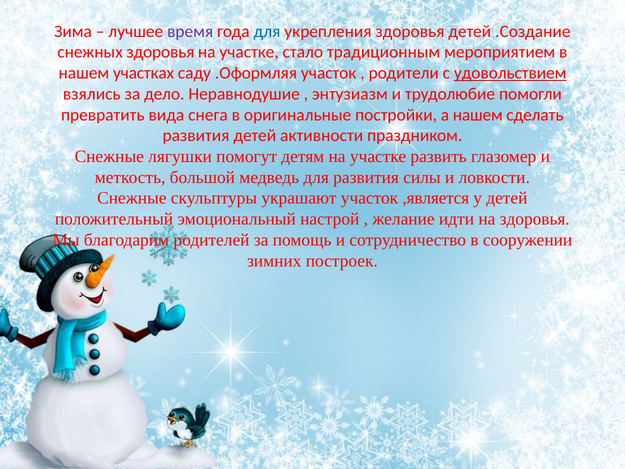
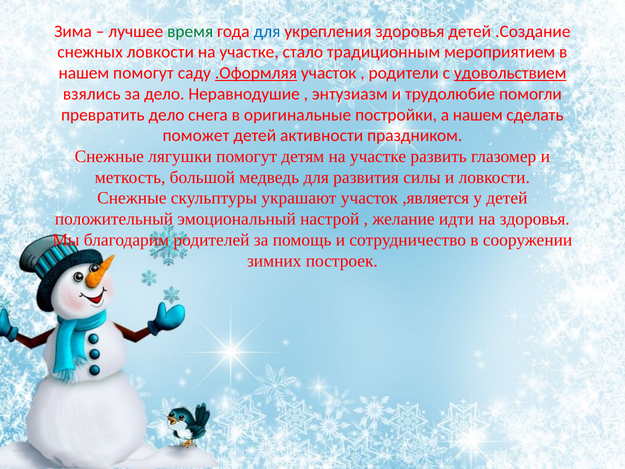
время colour: purple -> green
снежных здоровья: здоровья -> ловкости
нашем участках: участках -> помогут
.Оформляя underline: none -> present
превратить вида: вида -> дело
развития at (196, 136): развития -> поможет
